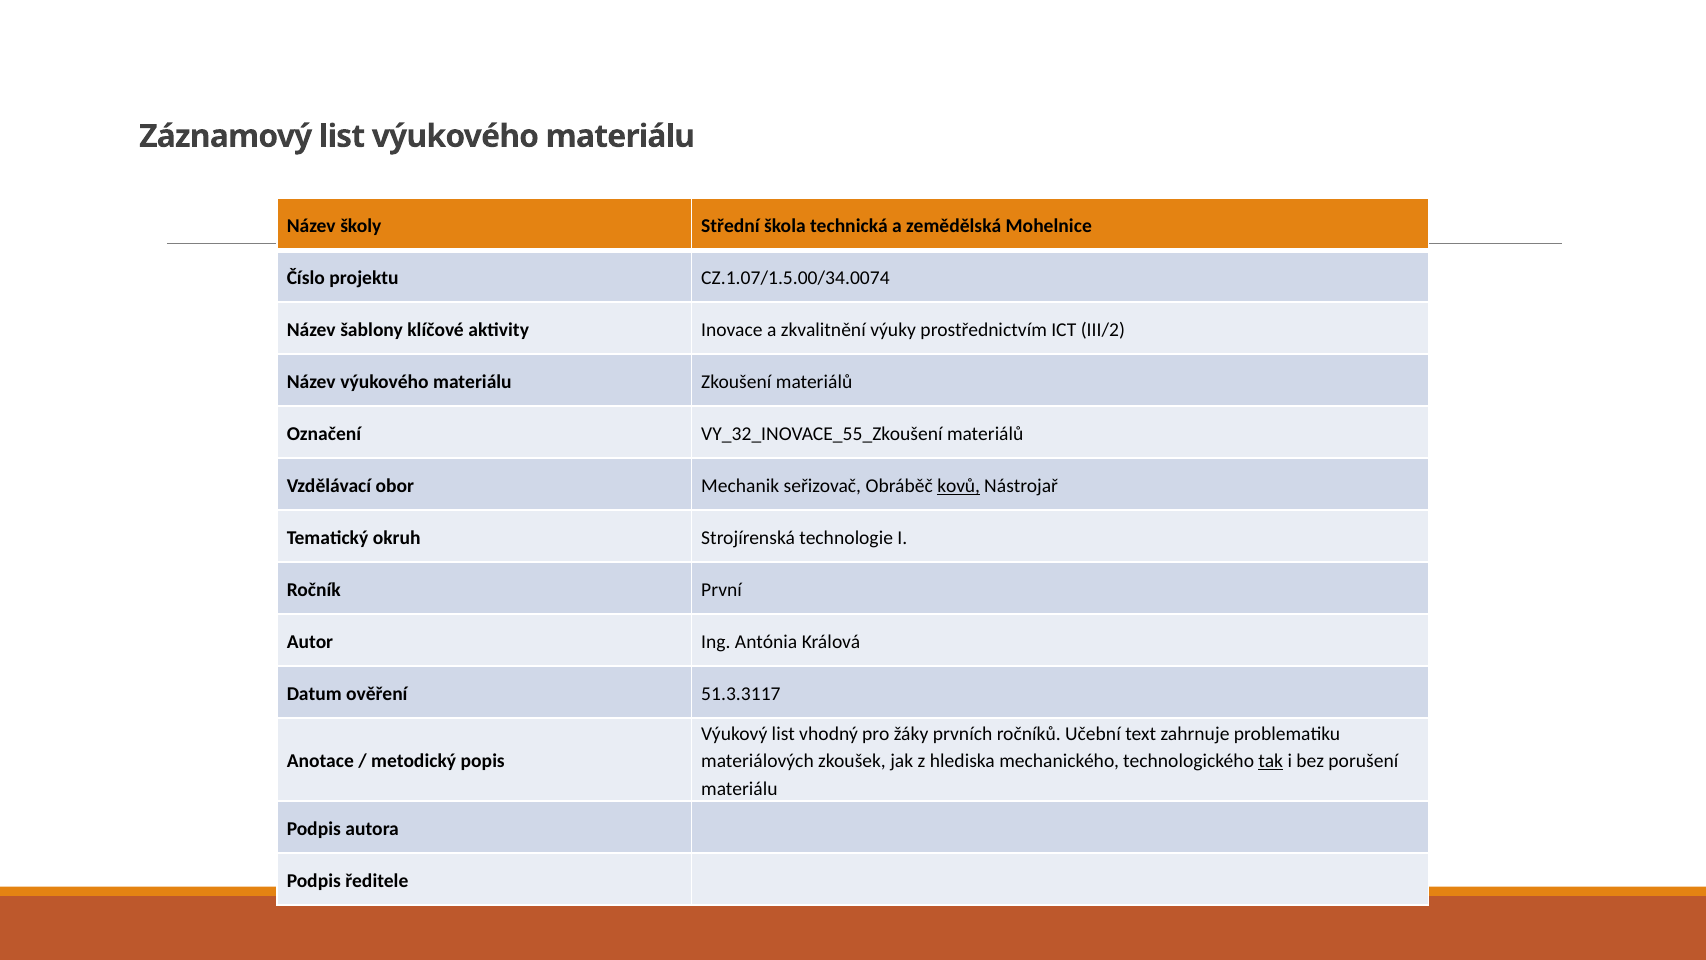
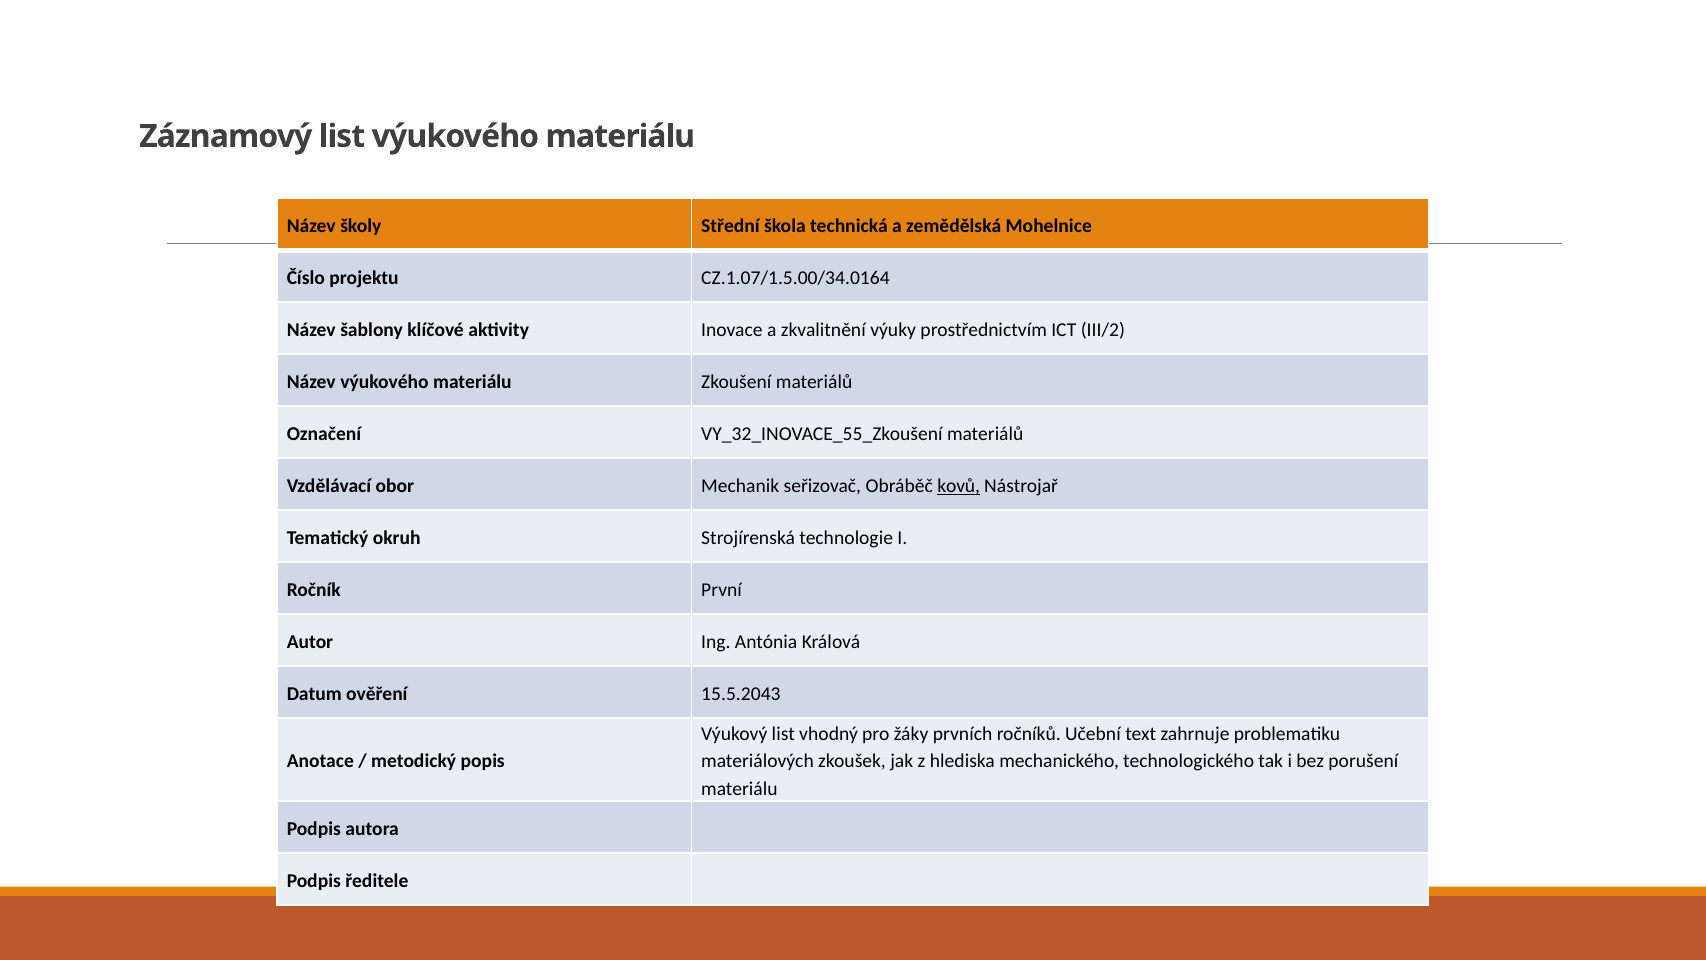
CZ.1.07/1.5.00/34.0074: CZ.1.07/1.5.00/34.0074 -> CZ.1.07/1.5.00/34.0164
51.3.3117: 51.3.3117 -> 15.5.2043
tak underline: present -> none
